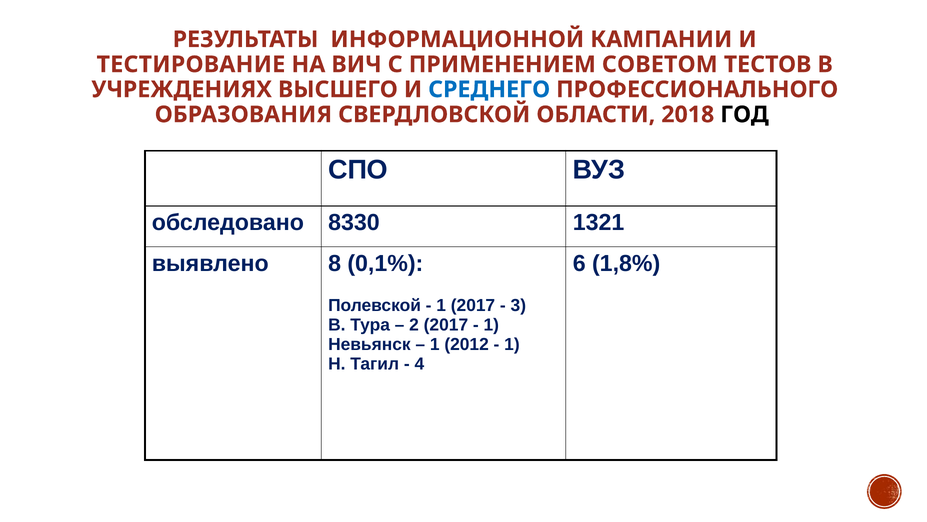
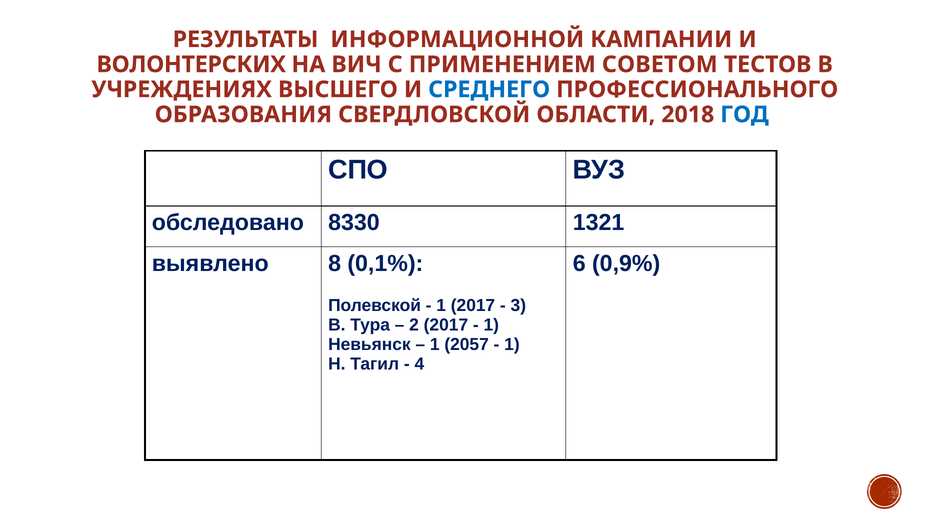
ТЕСТИРОВАНИЕ: ТЕСТИРОВАНИЕ -> ВОЛОНТЕРСКИХ
ГОД colour: black -> blue
1,8%: 1,8% -> 0,9%
2012: 2012 -> 2057
